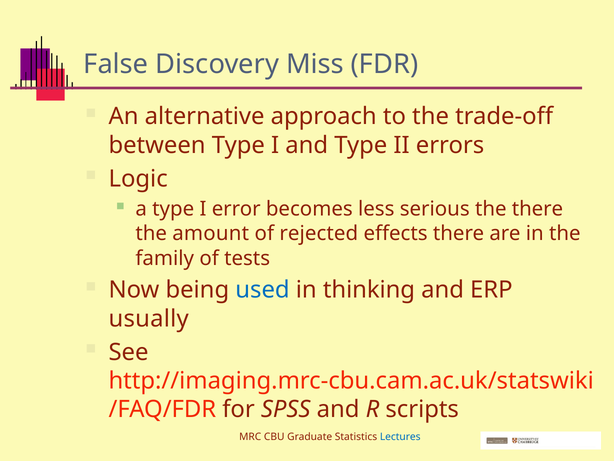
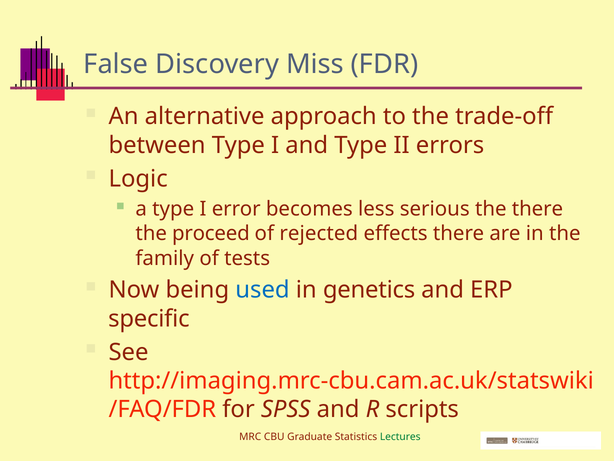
amount: amount -> proceed
thinking: thinking -> genetics
usually: usually -> specific
Lectures colour: blue -> green
